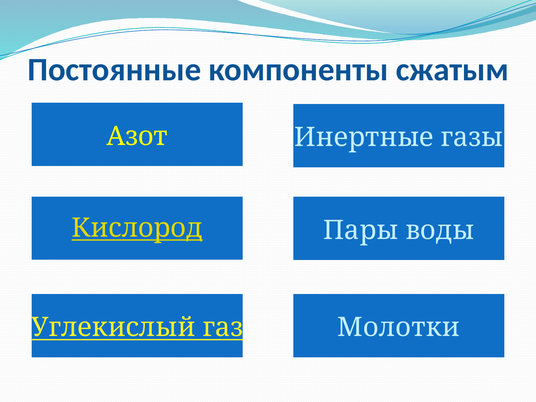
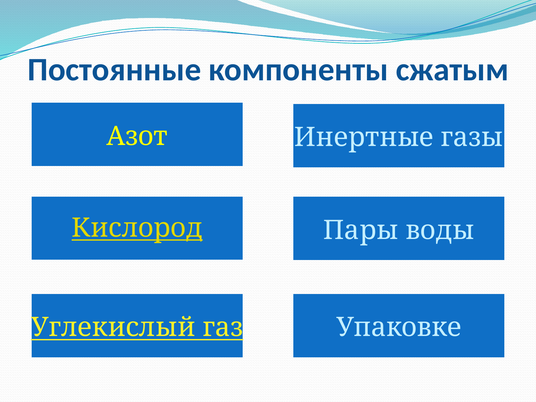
Молотки: Молотки -> Упаковке
